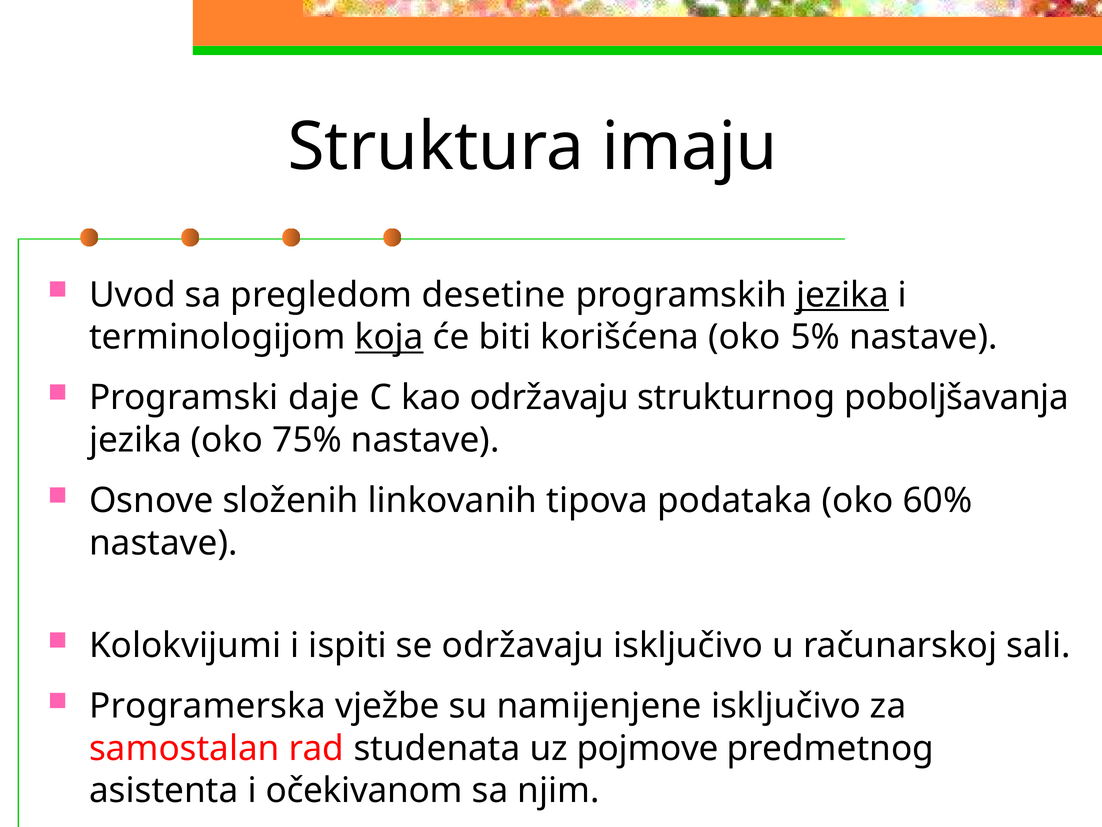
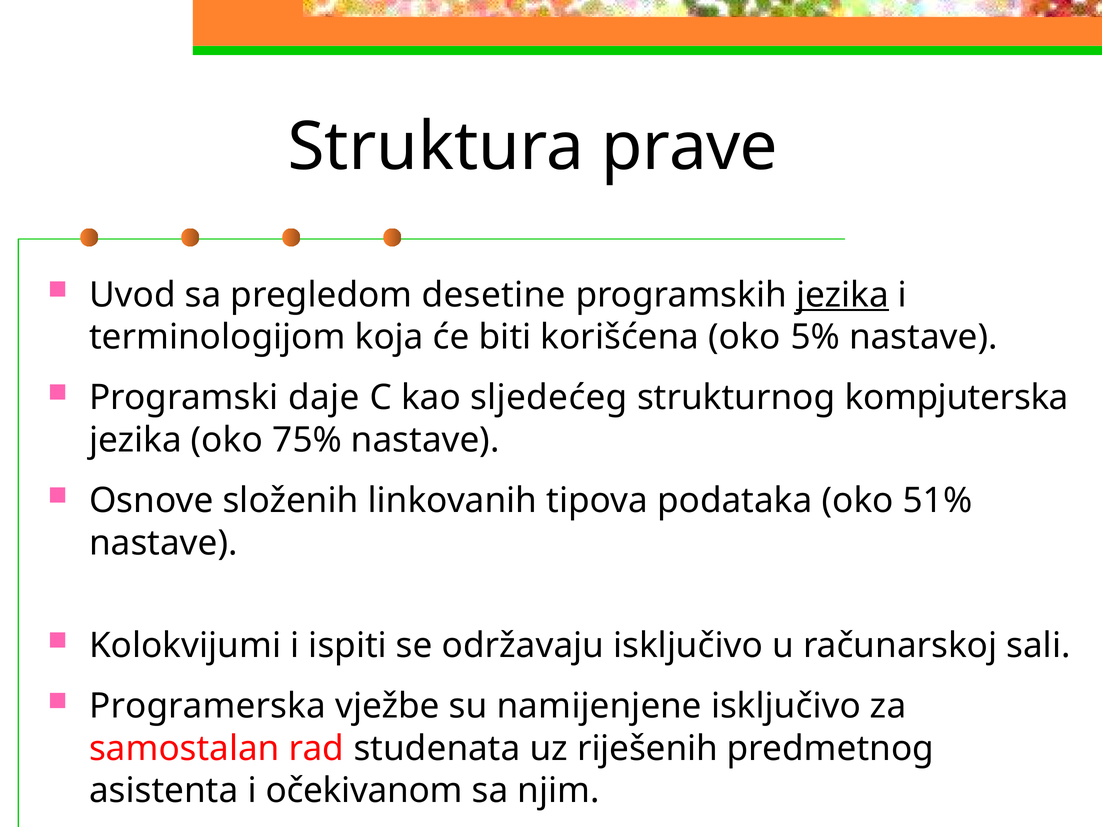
imaju: imaju -> prave
koja underline: present -> none
kao održavaju: održavaju -> sljedećeg
poboljšavanja: poboljšavanja -> kompjuterska
60%: 60% -> 51%
pojmove: pojmove -> riješenih
